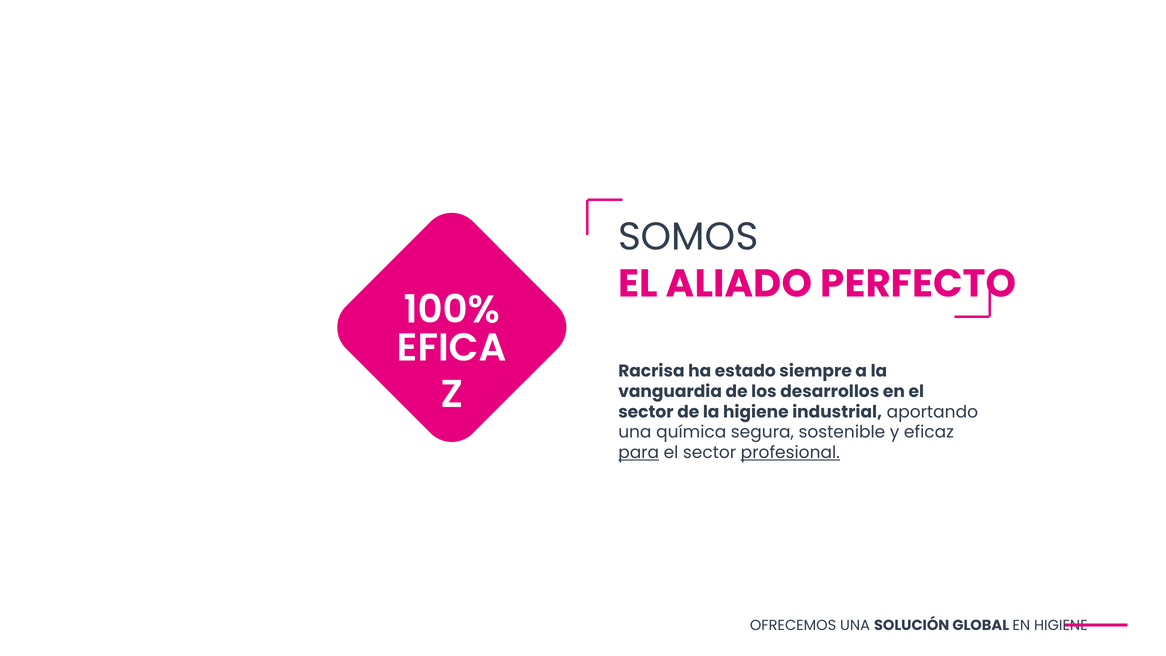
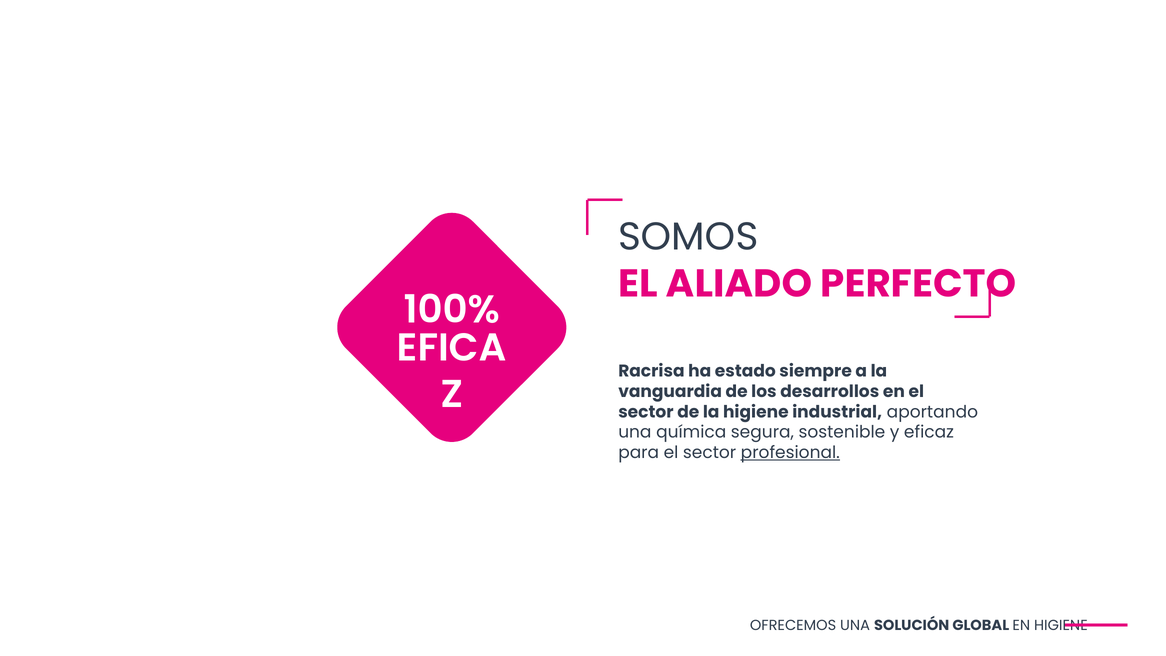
para underline: present -> none
